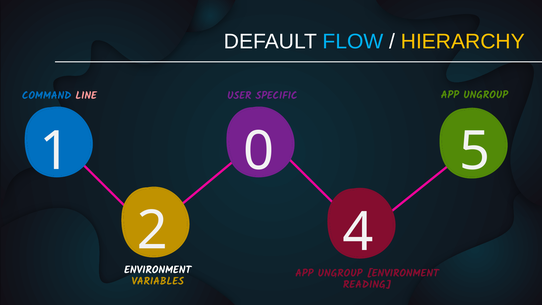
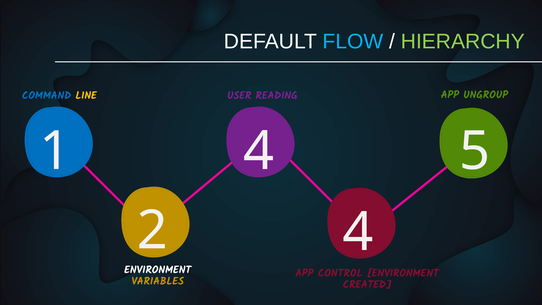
HIERARCHY colour: yellow -> light green
SPECIFIC: SPECIFIC -> READING
LINE colour: pink -> yellow
1 0: 0 -> 4
UNGROUP at (340, 273): UNGROUP -> CONTROL
READING: READING -> CREATED
